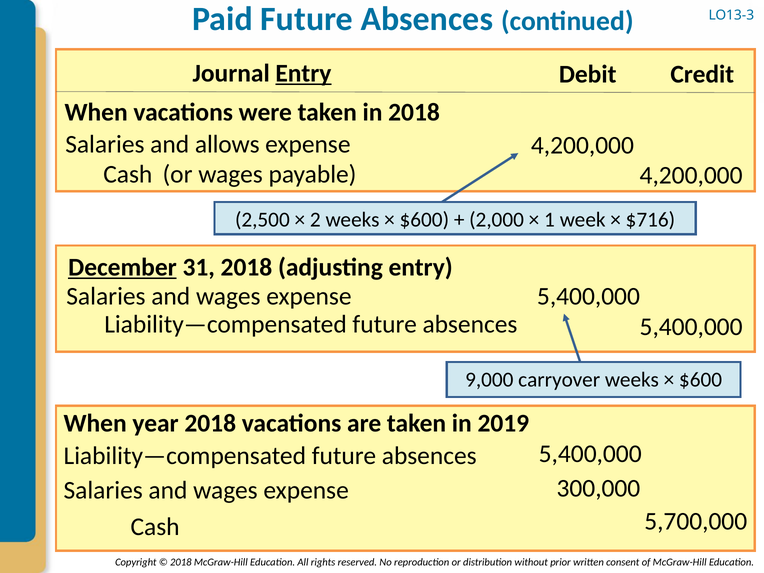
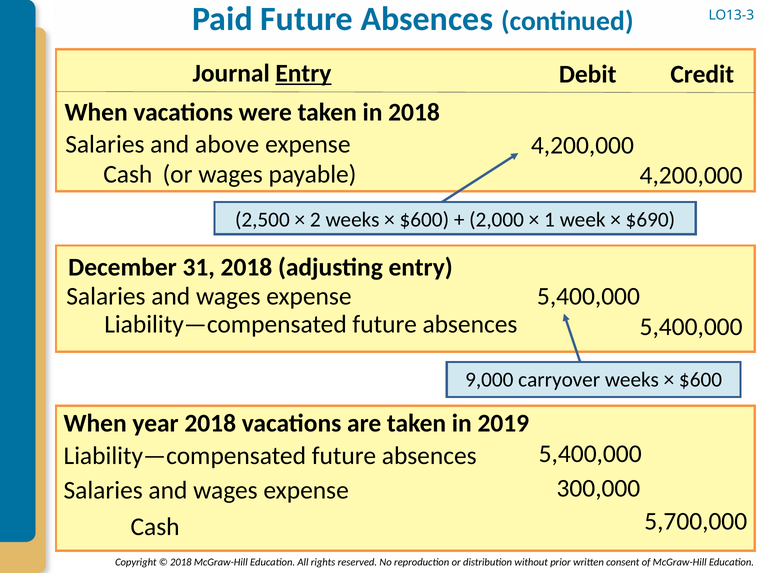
allows: allows -> above
$716: $716 -> $690
December underline: present -> none
